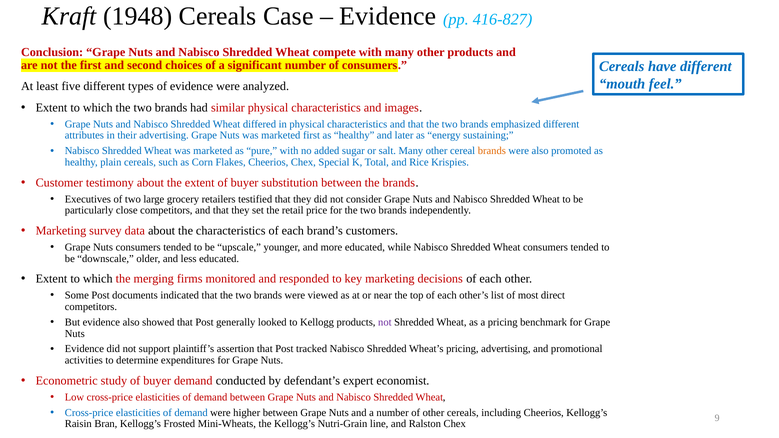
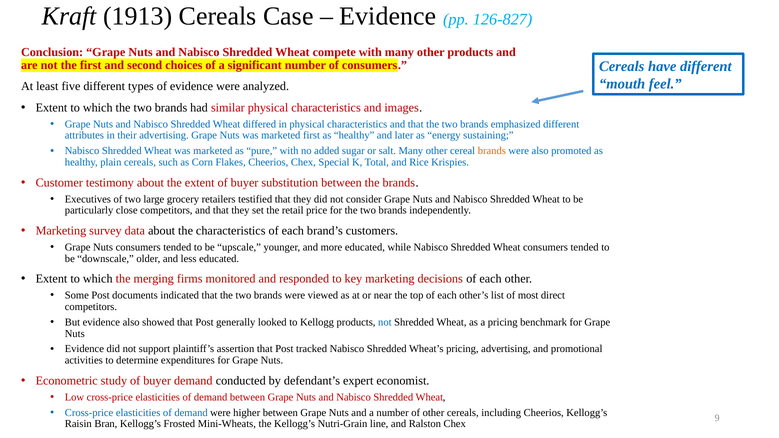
1948: 1948 -> 1913
416-827: 416-827 -> 126-827
not at (385, 322) colour: purple -> blue
